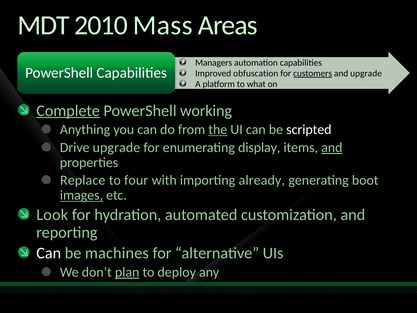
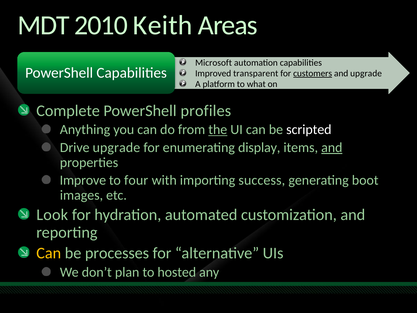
Mass: Mass -> Keith
Managers: Managers -> Microsoft
obfuscation: obfuscation -> transparent
Complete underline: present -> none
working: working -> profiles
Replace: Replace -> Improve
already: already -> success
images underline: present -> none
Can at (49, 253) colour: white -> yellow
machines: machines -> processes
plan underline: present -> none
deploy: deploy -> hosted
